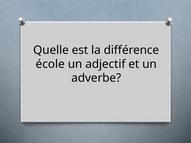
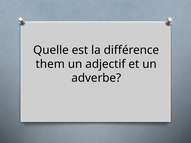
école: école -> them
